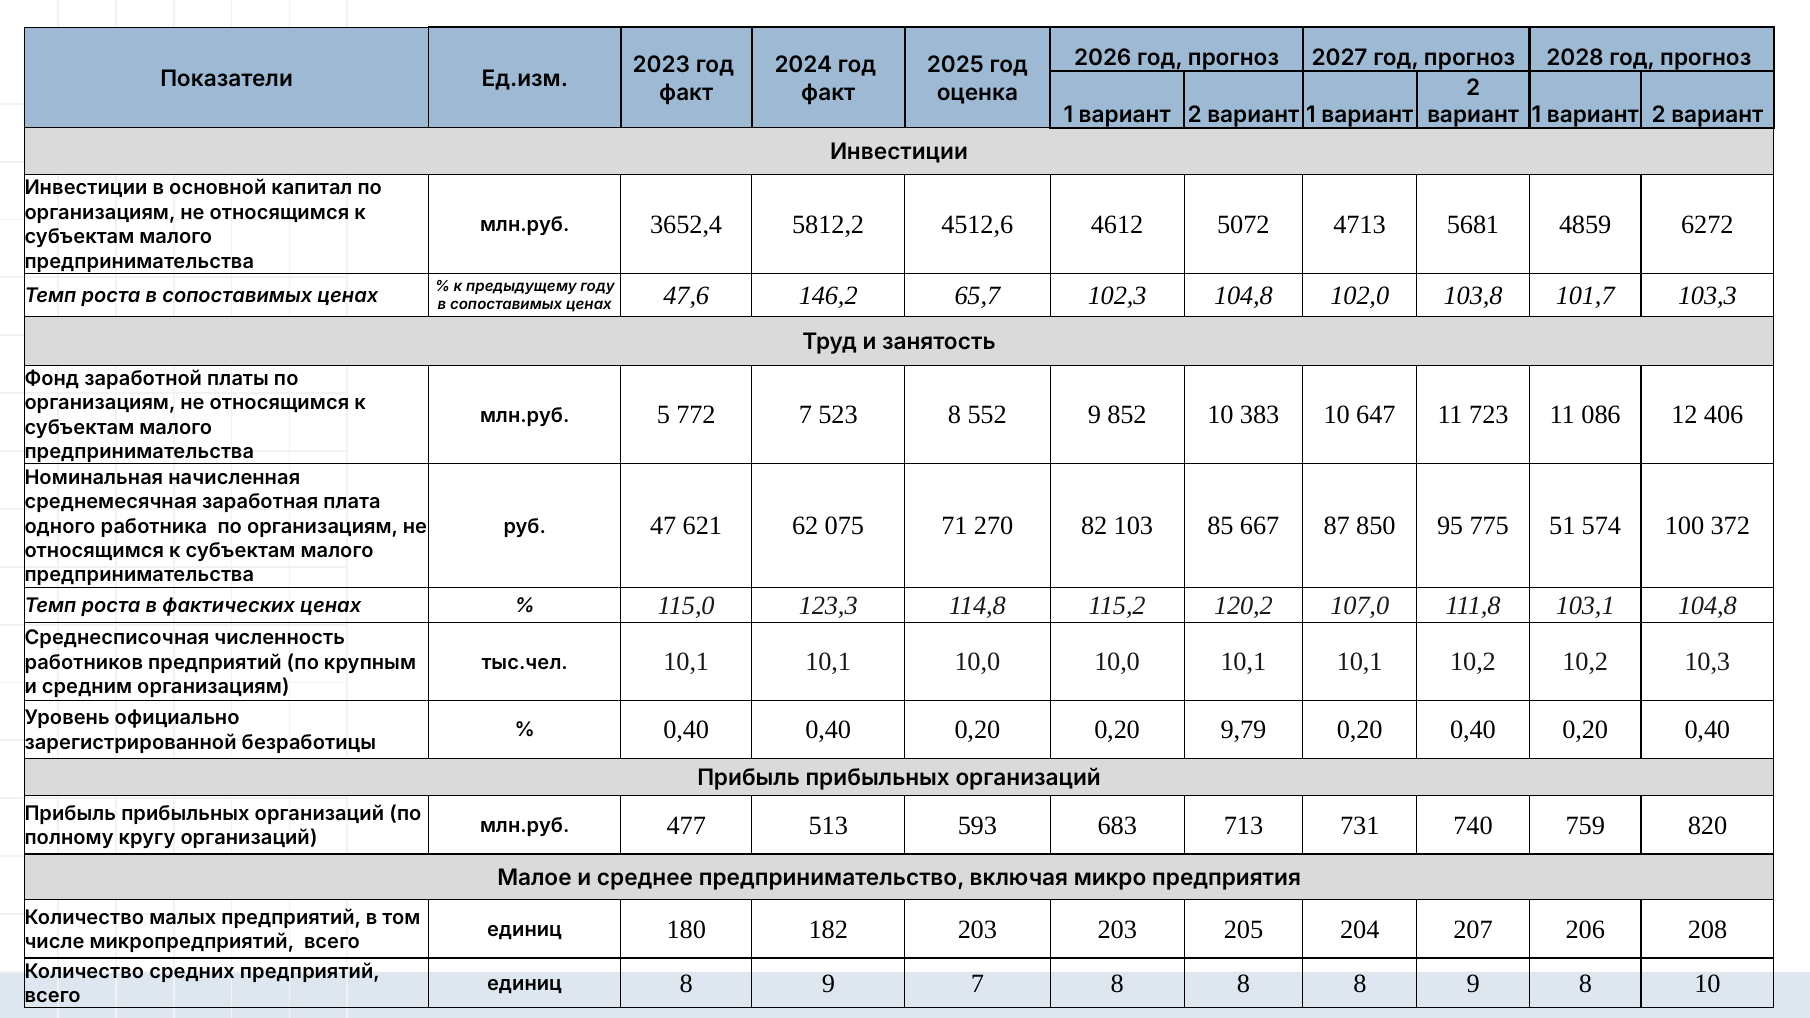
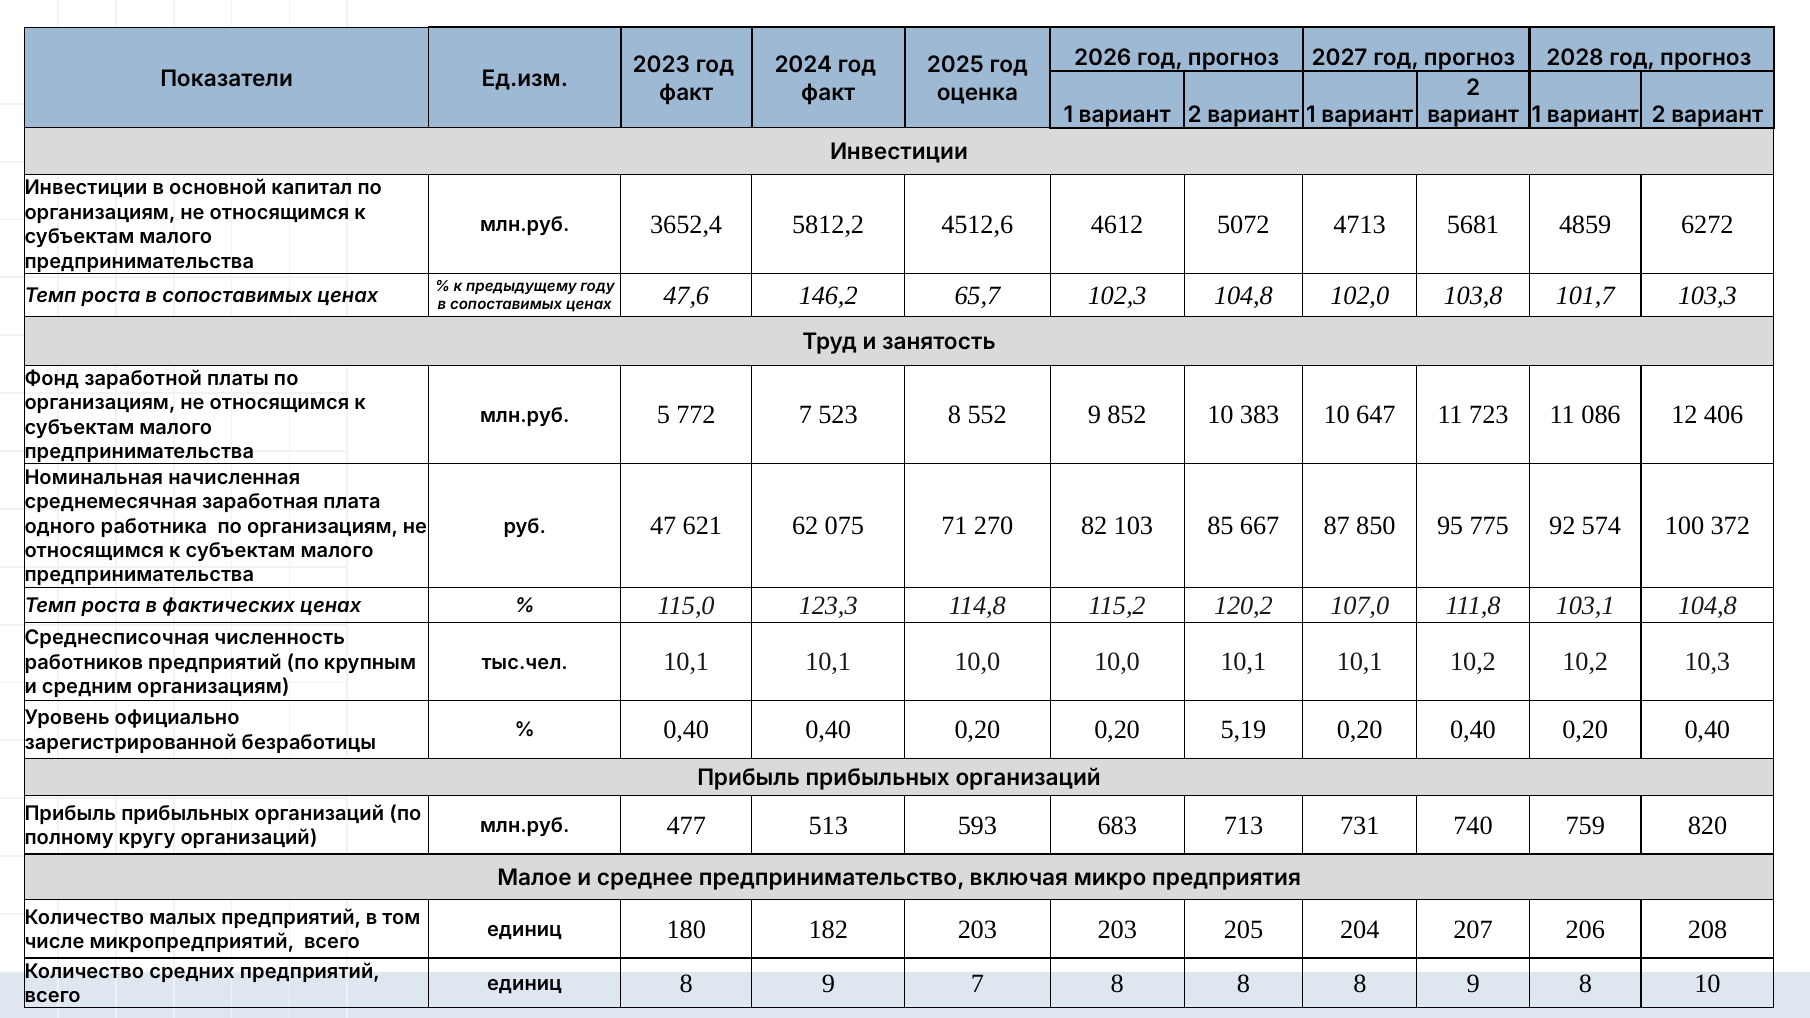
51: 51 -> 92
9,79: 9,79 -> 5,19
